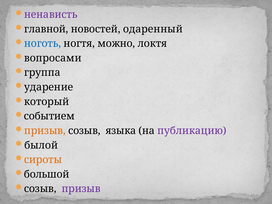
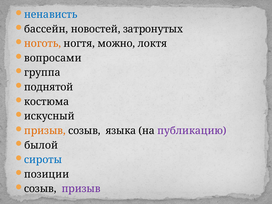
ненависть colour: purple -> blue
главной: главной -> бассейн
одаренный: одаренный -> затронутых
ноготь colour: blue -> orange
ударение: ударение -> поднятой
который: который -> костюма
событием: событием -> искусный
сироты colour: orange -> blue
большой: большой -> позиции
